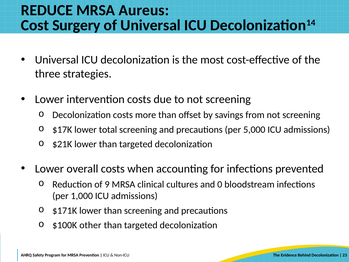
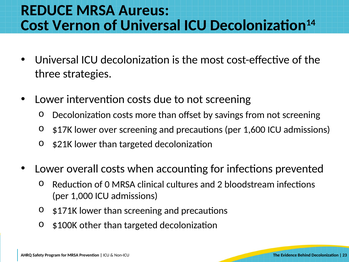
Surgery: Surgery -> Vernon
total: total -> over
5,000: 5,000 -> 1,600
9: 9 -> 0
0: 0 -> 2
